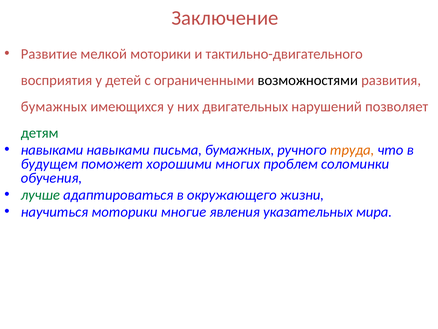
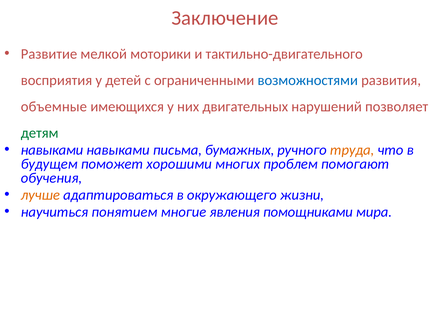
возможностями colour: black -> blue
бумажных at (54, 106): бумажных -> объемные
соломинки: соломинки -> помогают
лучше colour: green -> orange
научиться моторики: моторики -> понятием
указательных: указательных -> помощниками
